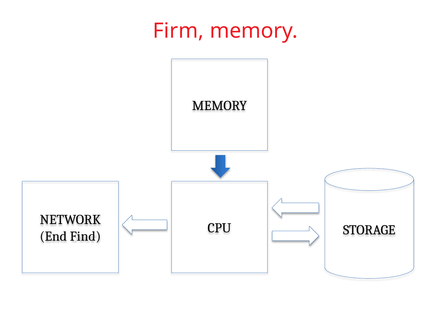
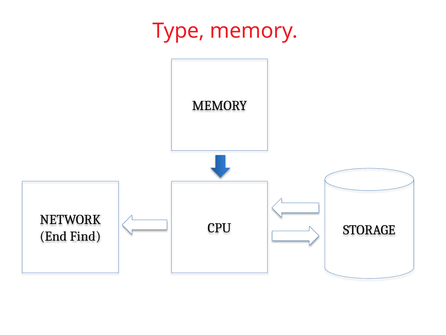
Firm: Firm -> Type
